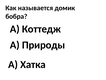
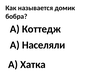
Природы: Природы -> Населяли
